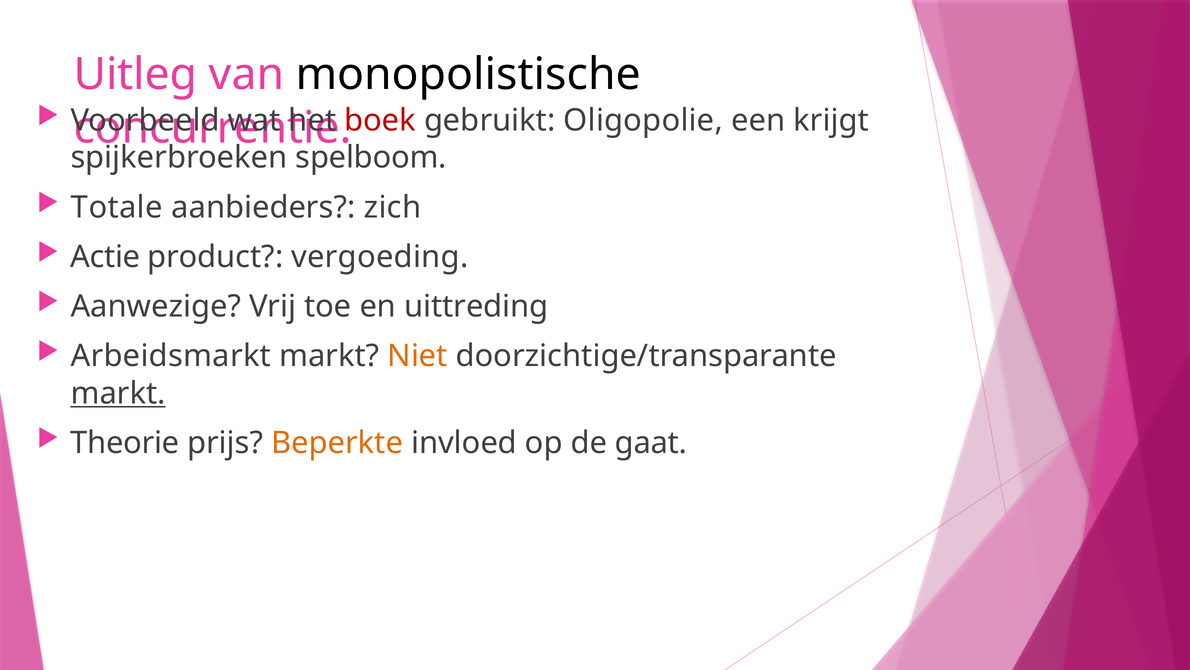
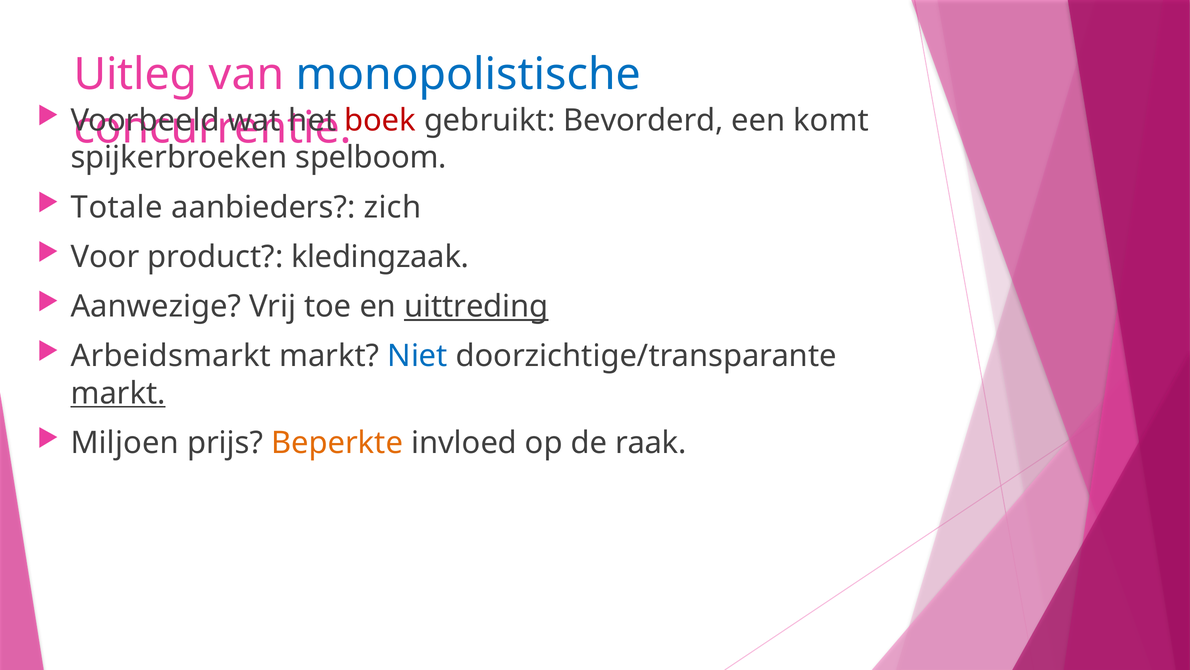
monopolistische colour: black -> blue
Oligopolie: Oligopolie -> Bevorderd
krijgt: krijgt -> komt
Actie: Actie -> Voor
vergoeding: vergoeding -> kledingzaak
uittreding underline: none -> present
Niet colour: orange -> blue
Theorie: Theorie -> Miljoen
gaat: gaat -> raak
